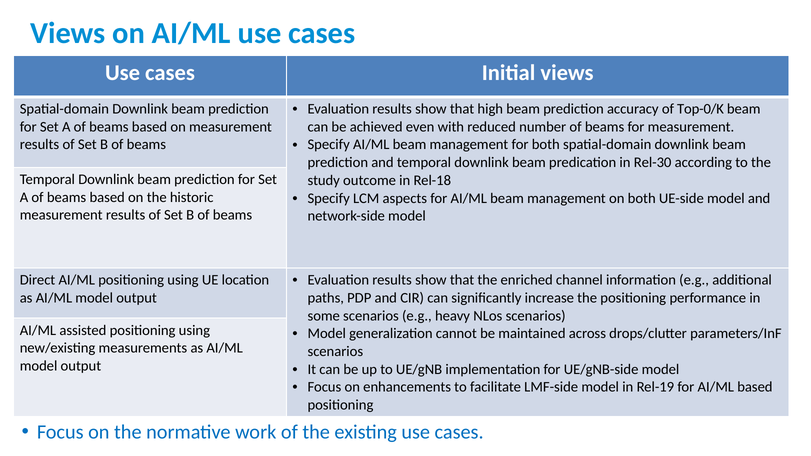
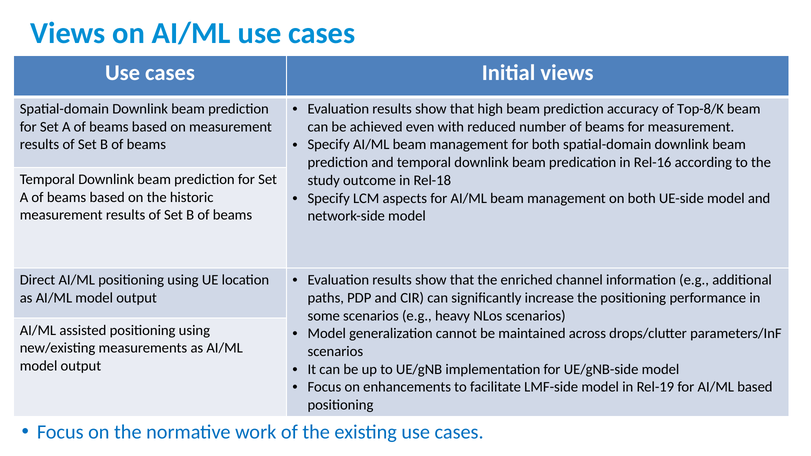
Top-0/K: Top-0/K -> Top-8/K
Rel-30: Rel-30 -> Rel-16
